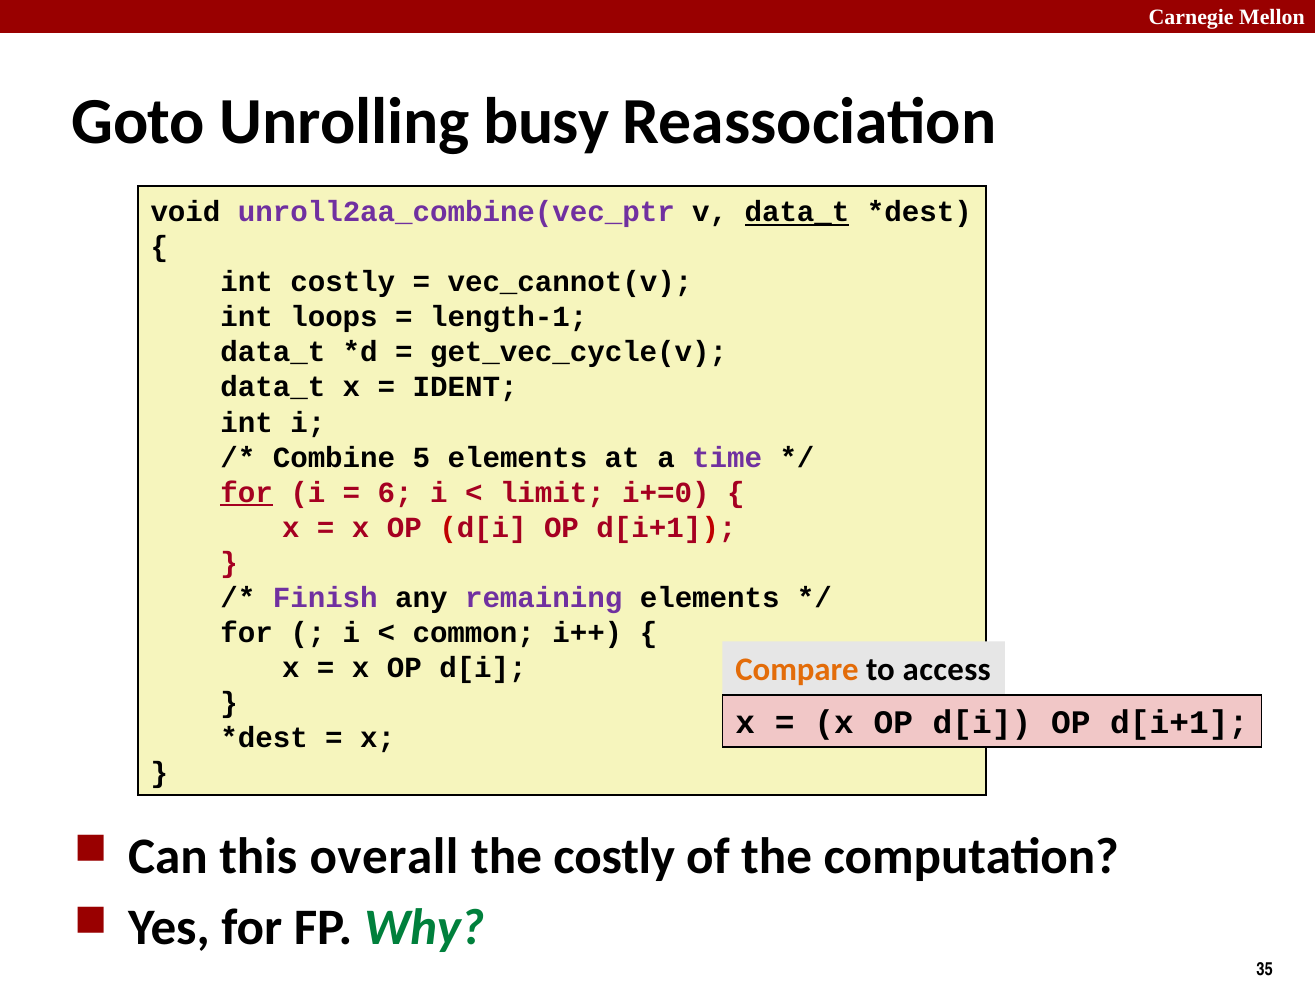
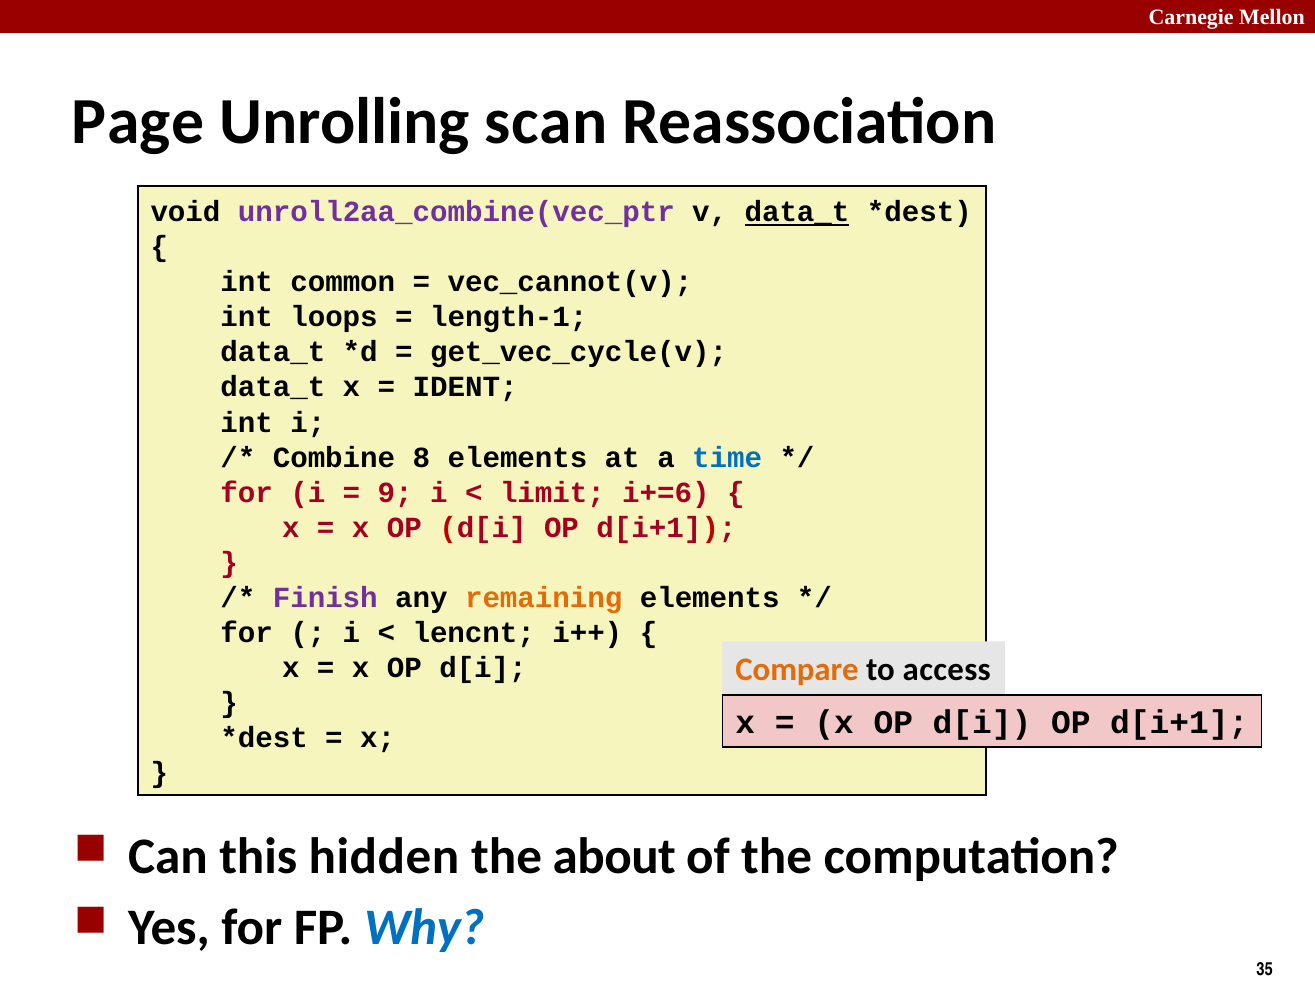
Goto: Goto -> Page
busy: busy -> scan
int costly: costly -> common
5: 5 -> 8
time colour: purple -> blue
for at (247, 493) underline: present -> none
6: 6 -> 9
i+=0: i+=0 -> i+=6
remaining colour: purple -> orange
common: common -> lencnt
overall: overall -> hidden
the costly: costly -> about
Why colour: green -> blue
